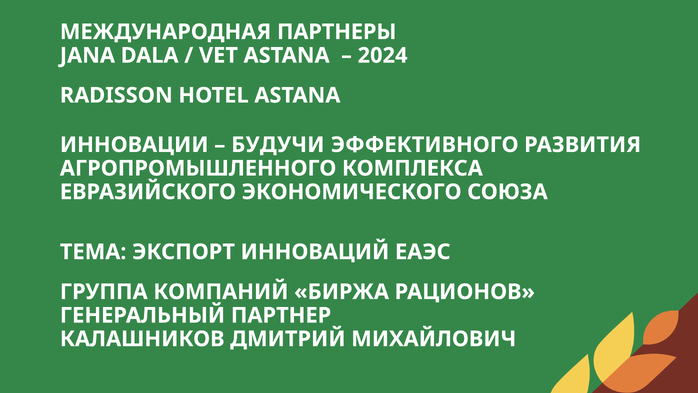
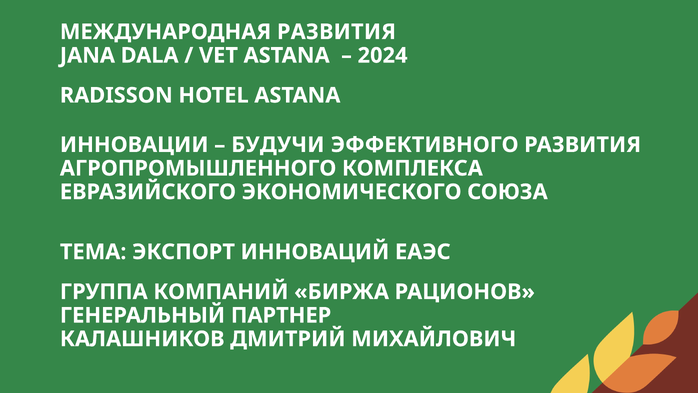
МЕЖДУНАРОДНАЯ ПАРТНЕРЫ: ПАРТНЕРЫ -> РАЗВИТИЯ
